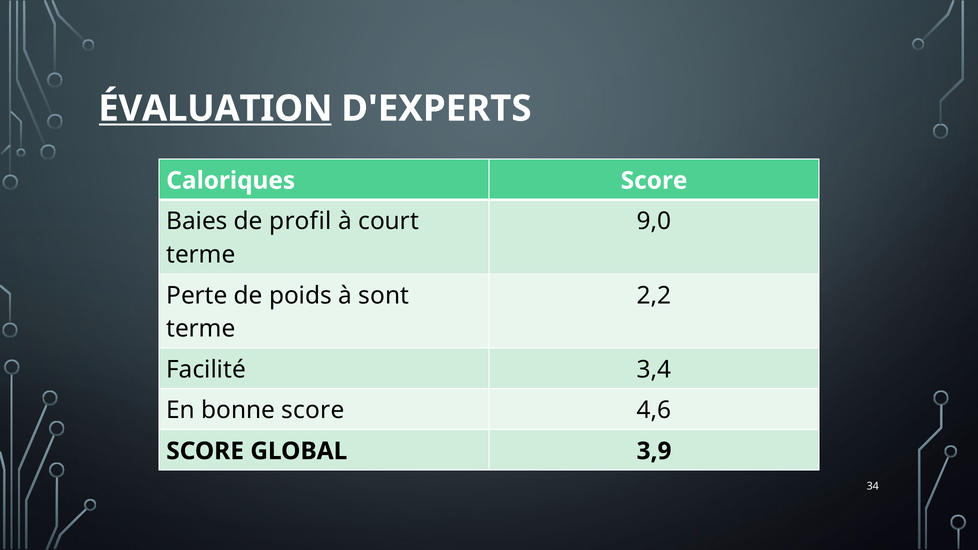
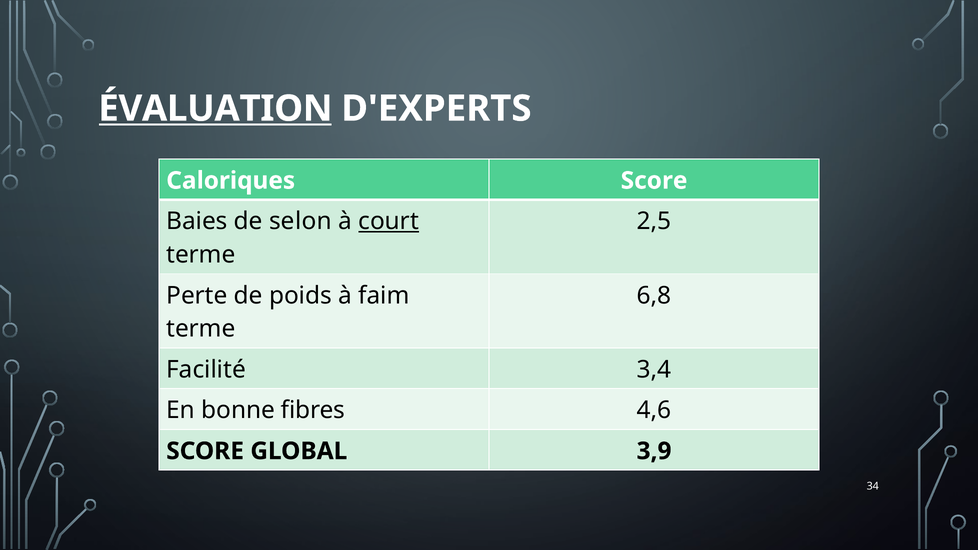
profil: profil -> selon
court underline: none -> present
9,0: 9,0 -> 2,5
sont: sont -> faim
2,2: 2,2 -> 6,8
bonne score: score -> fibres
